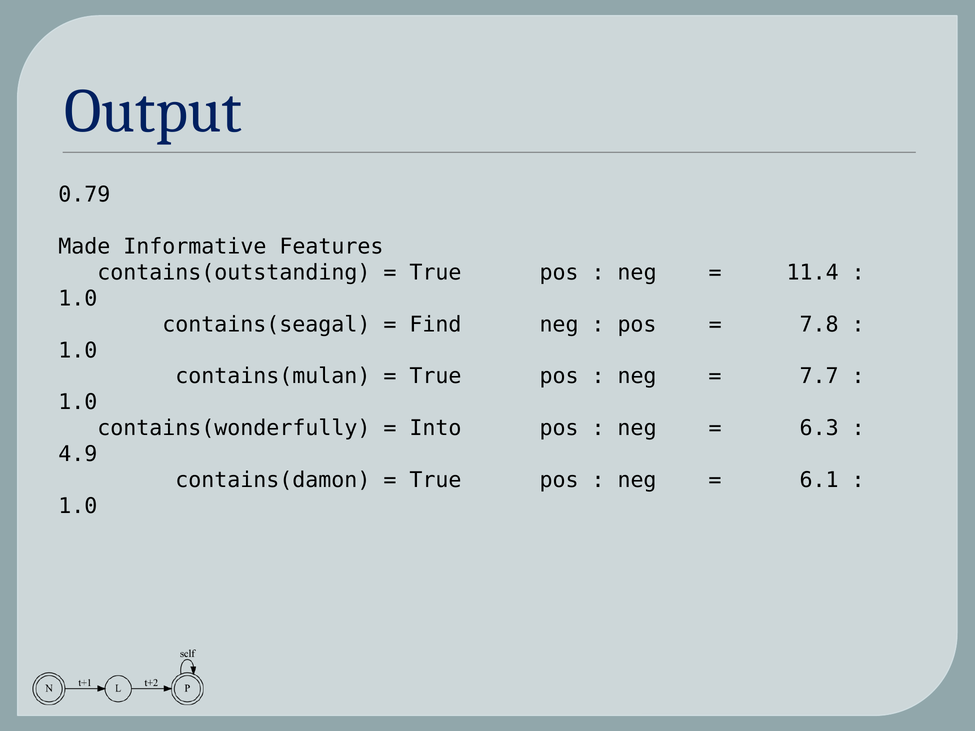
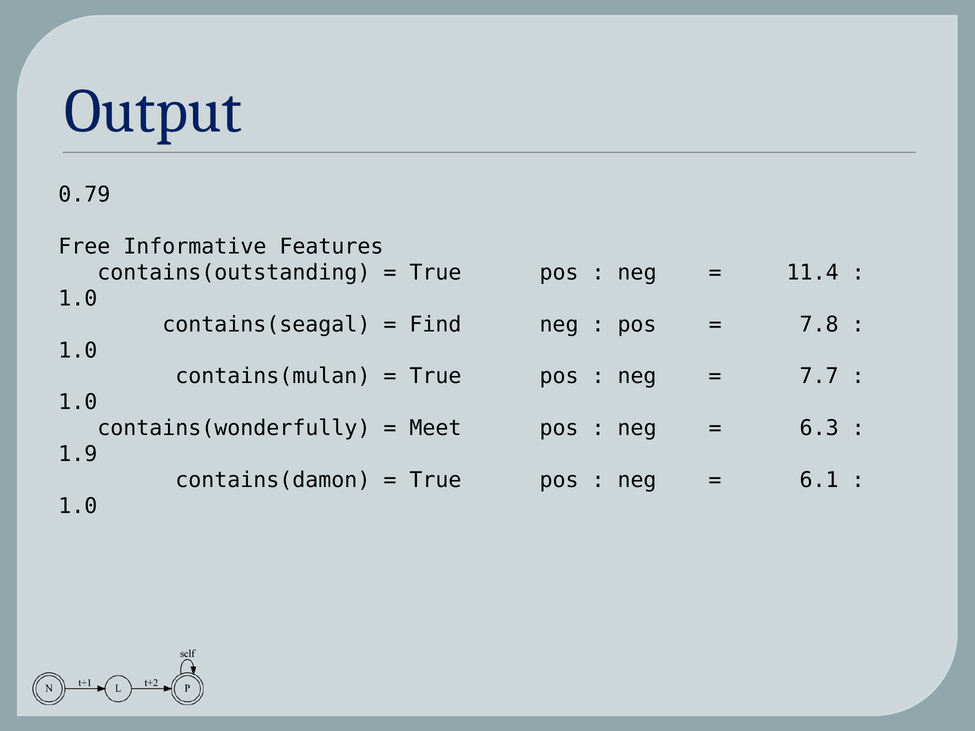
Made: Made -> Free
Into: Into -> Meet
4.9: 4.9 -> 1.9
